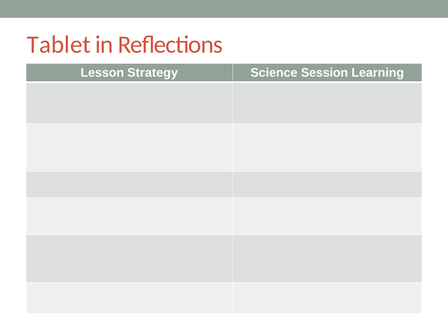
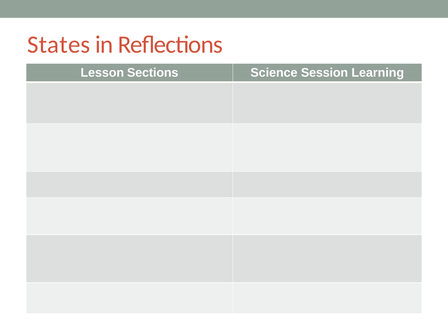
Tablet: Tablet -> States
Strategy: Strategy -> Sections
